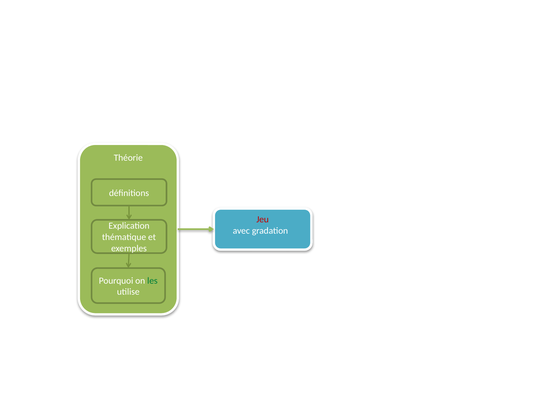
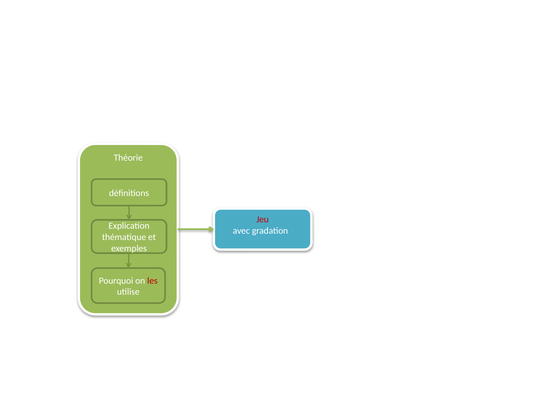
les colour: green -> red
